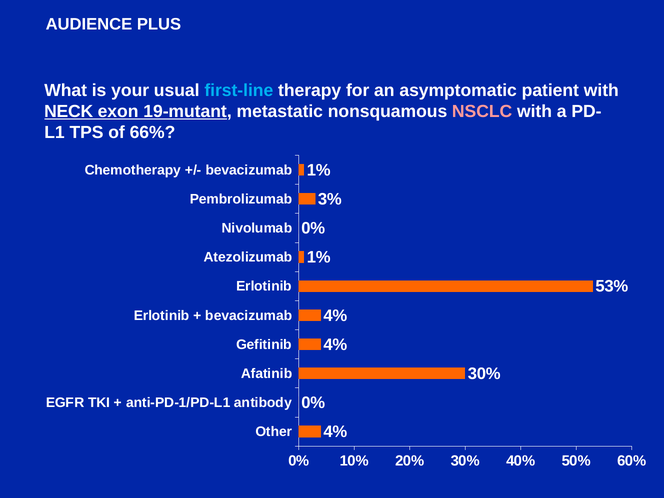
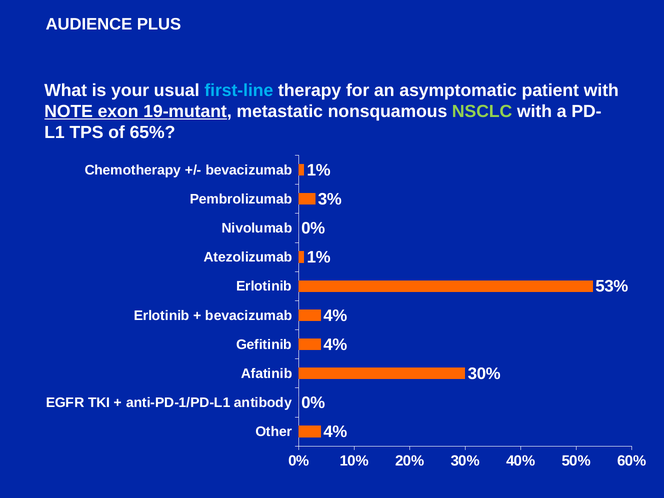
NECK: NECK -> NOTE
NSCLC colour: pink -> light green
66%: 66% -> 65%
